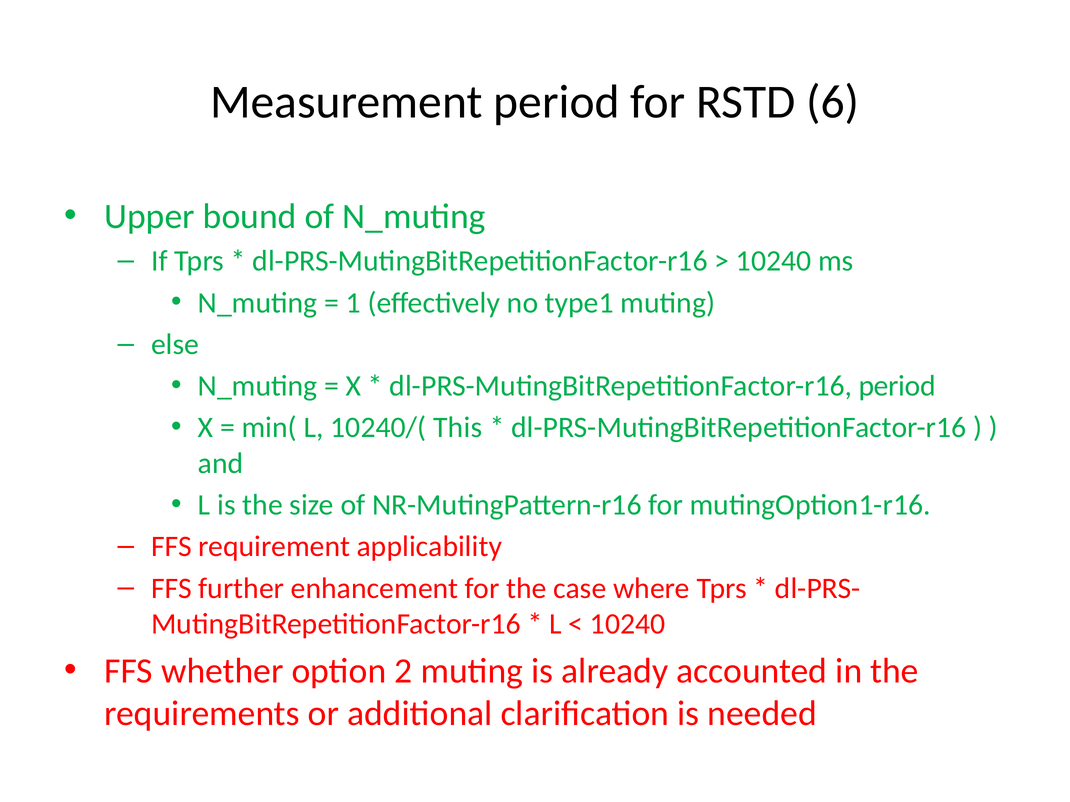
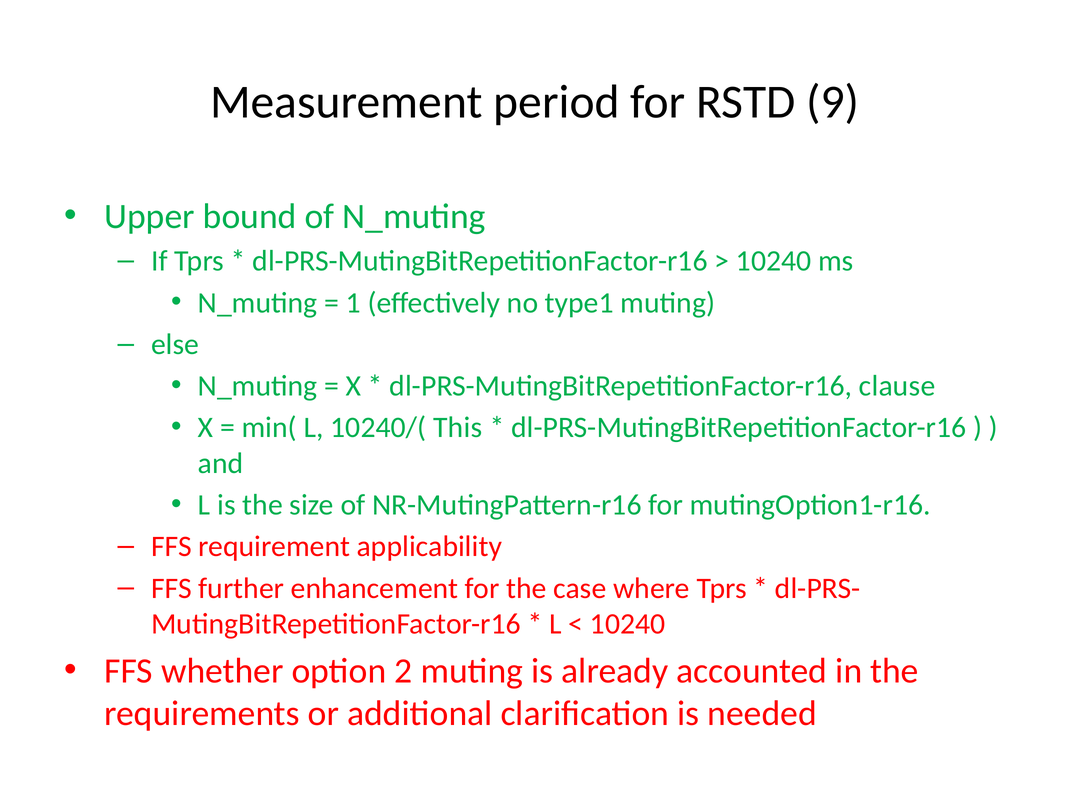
6: 6 -> 9
dl-PRS-MutingBitRepetitionFactor-r16 period: period -> clause
